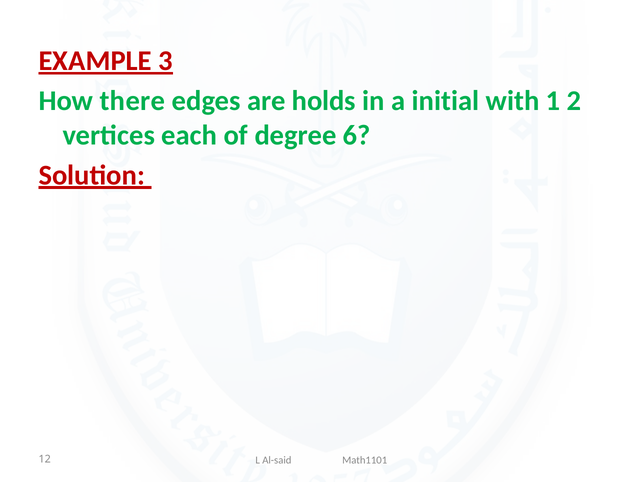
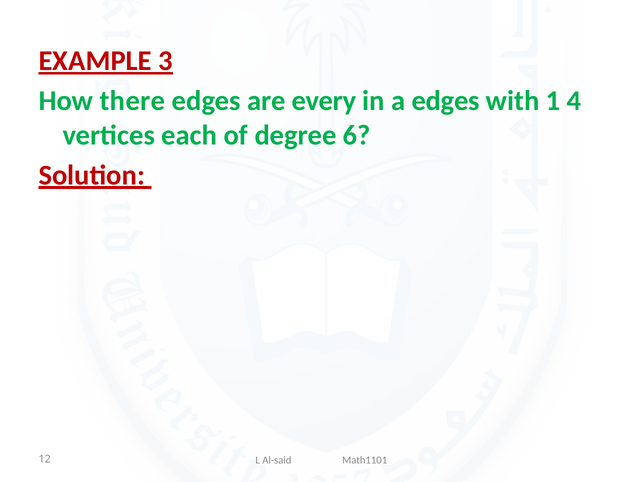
holds: holds -> every
a initial: initial -> edges
2: 2 -> 4
